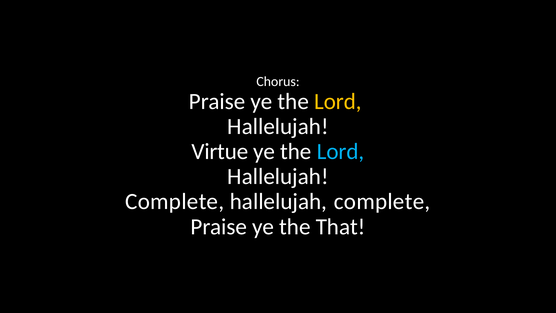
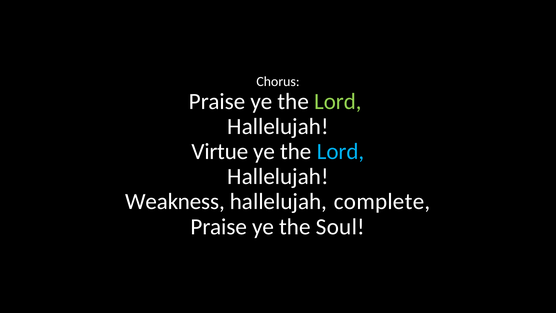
Lord at (338, 101) colour: yellow -> light green
Complete at (175, 201): Complete -> Weakness
That: That -> Soul
